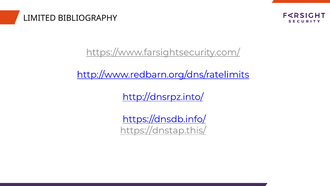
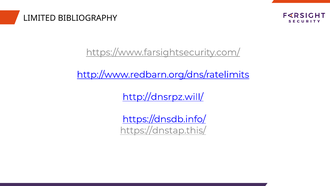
http://dnsrpz.into/: http://dnsrpz.into/ -> http://dnsrpz.will/
